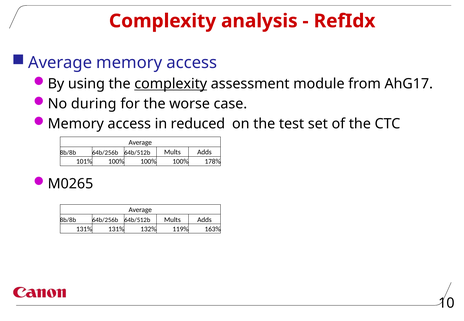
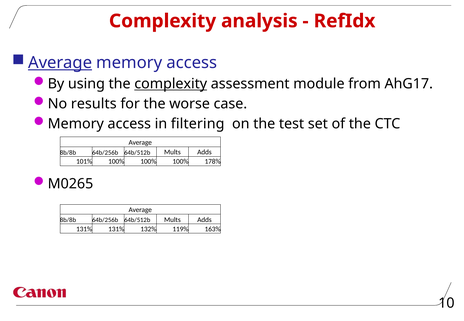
Average at (60, 63) underline: none -> present
during: during -> results
reduced: reduced -> filtering
